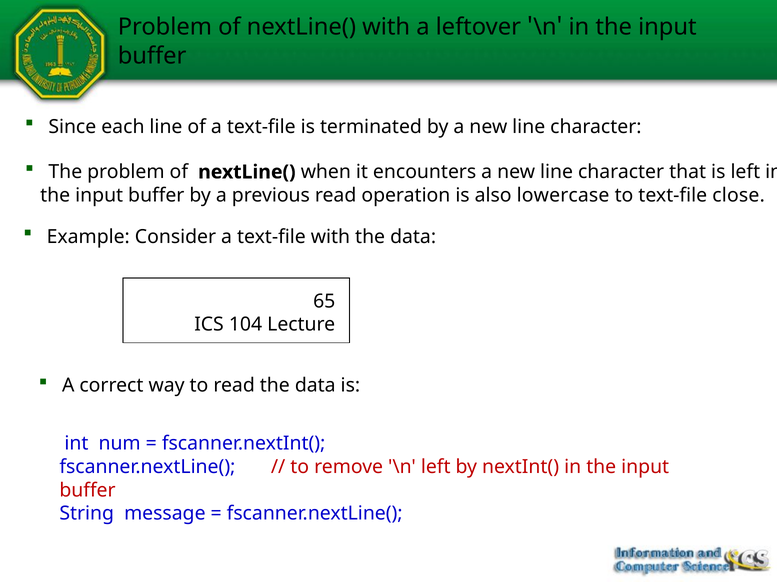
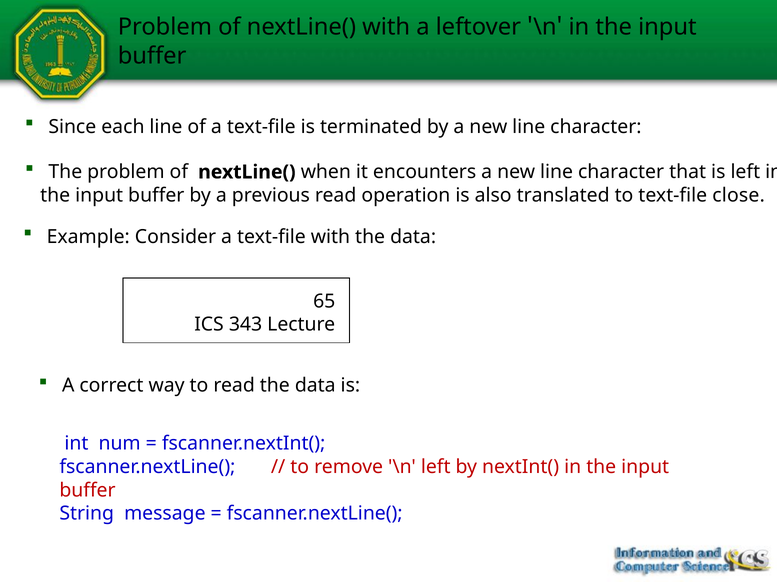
lowercase: lowercase -> translated
104: 104 -> 343
